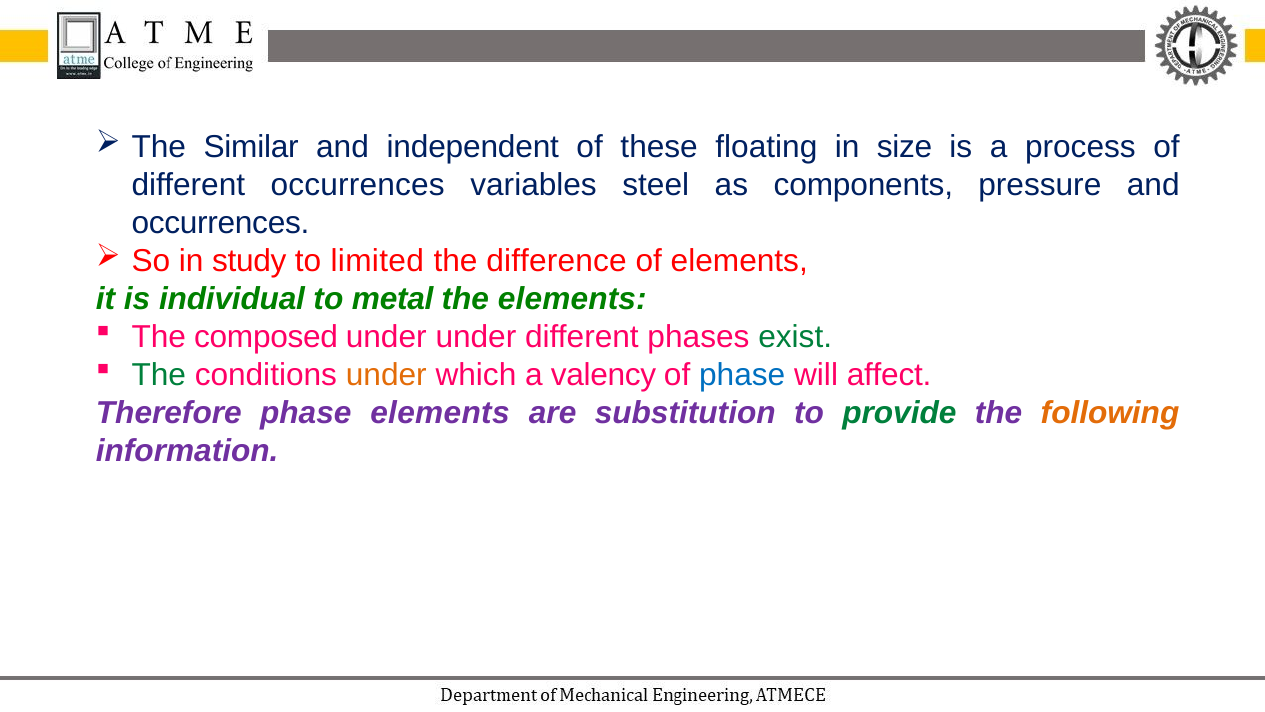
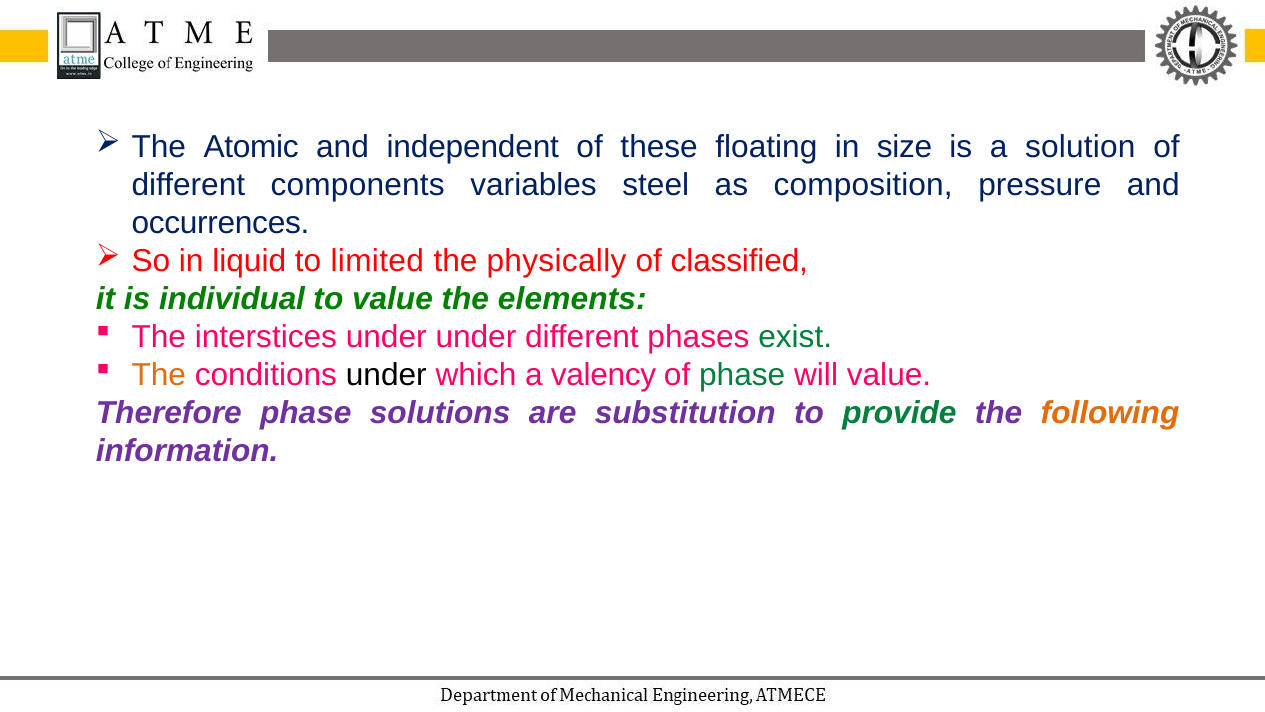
Similar: Similar -> Atomic
process: process -> solution
different occurrences: occurrences -> components
components: components -> composition
study: study -> liquid
difference: difference -> physically
of elements: elements -> classified
to metal: metal -> value
composed: composed -> interstices
The at (159, 375) colour: green -> orange
under at (386, 375) colour: orange -> black
phase at (742, 375) colour: blue -> green
will affect: affect -> value
phase elements: elements -> solutions
